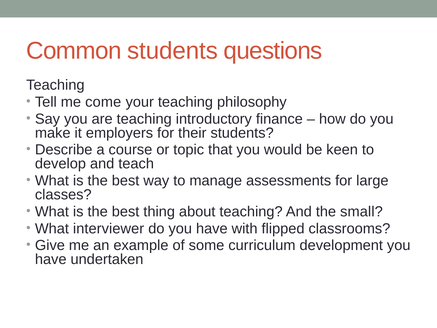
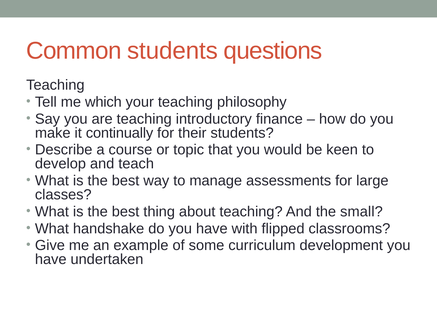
come: come -> which
employers: employers -> continually
interviewer: interviewer -> handshake
